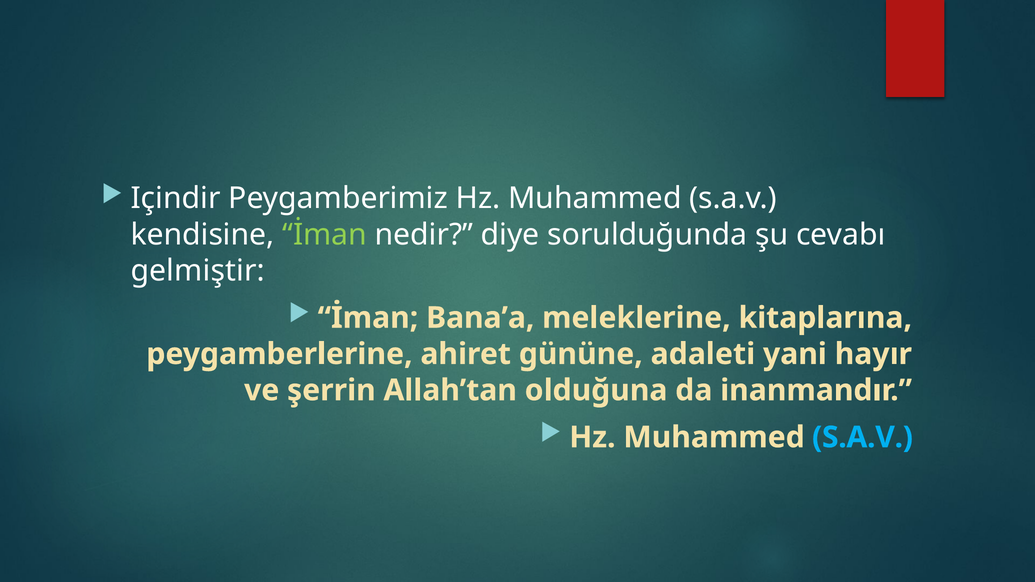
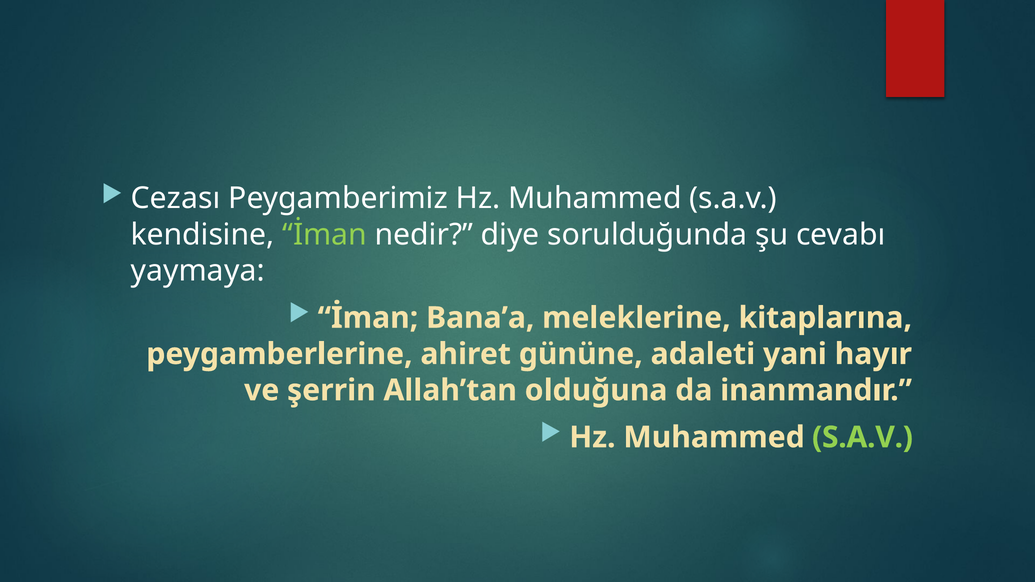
Içindir: Içindir -> Cezası
gelmiştir: gelmiştir -> yaymaya
S.A.V at (862, 437) colour: light blue -> light green
